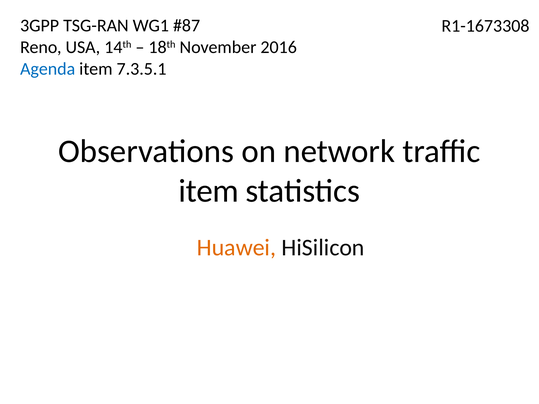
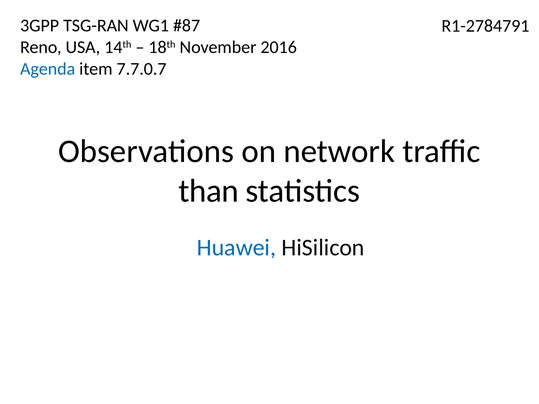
R1-1673308: R1-1673308 -> R1-2784791
7.3.5.1: 7.3.5.1 -> 7.7.0.7
item at (209, 191): item -> than
Huawei colour: orange -> blue
